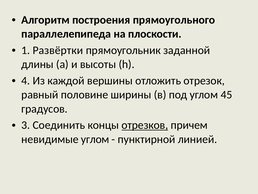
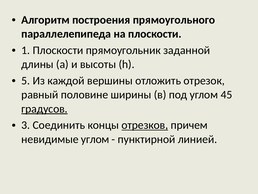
1 Развёртки: Развёртки -> Плоскости
4: 4 -> 5
градусов underline: none -> present
